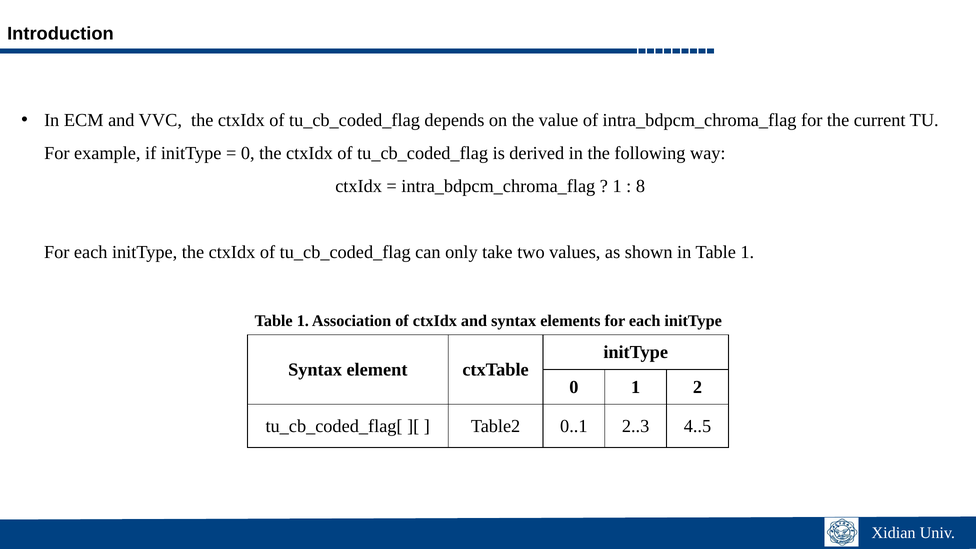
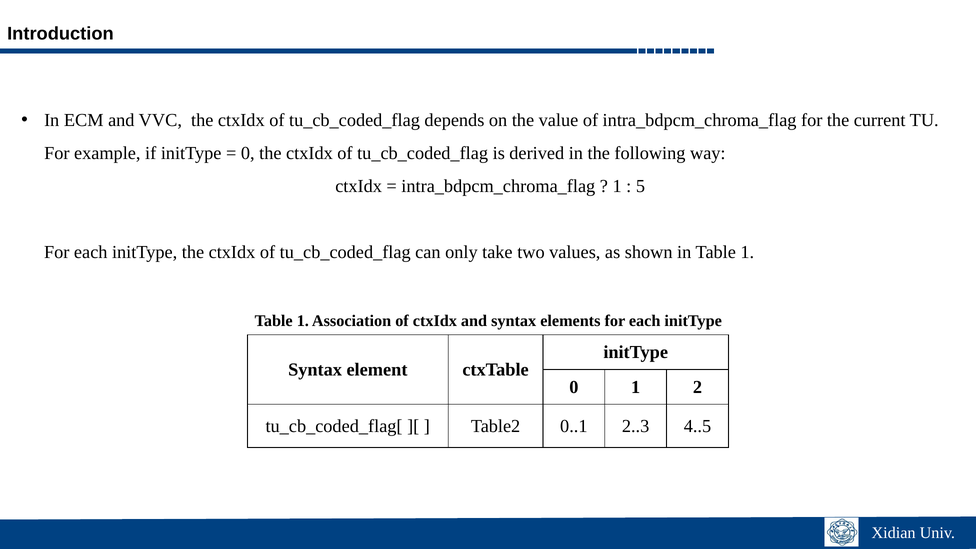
8: 8 -> 5
